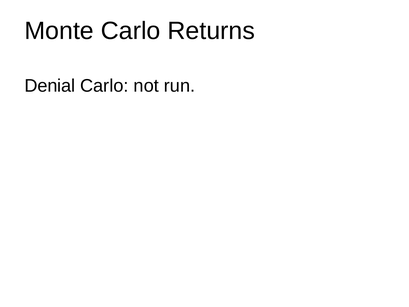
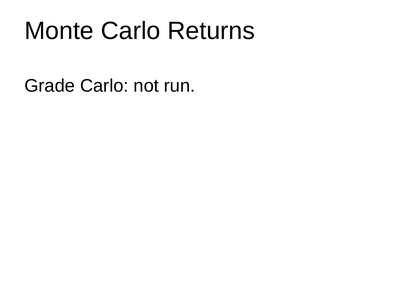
Denial: Denial -> Grade
